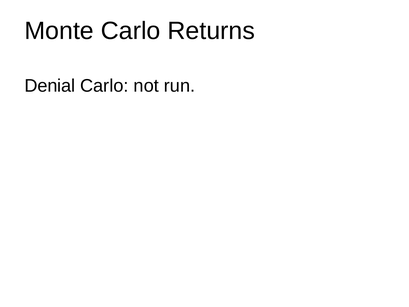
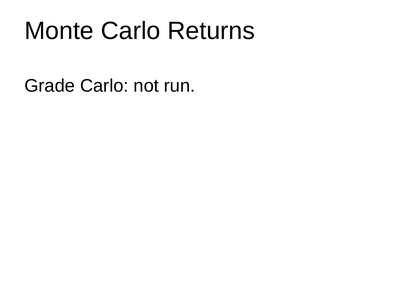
Denial: Denial -> Grade
